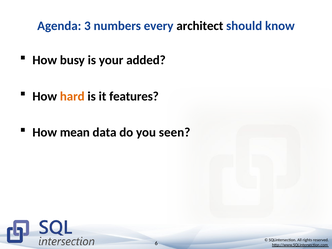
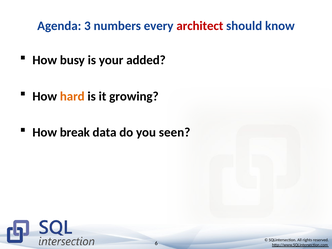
architect colour: black -> red
features: features -> growing
mean: mean -> break
